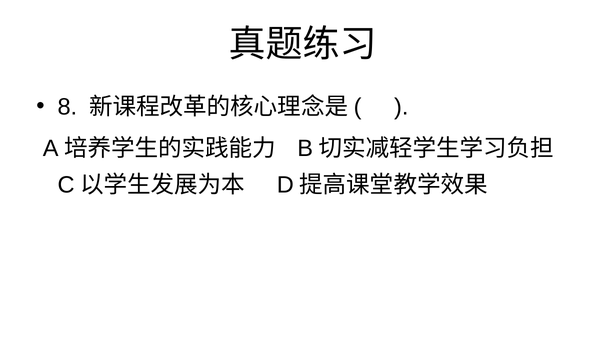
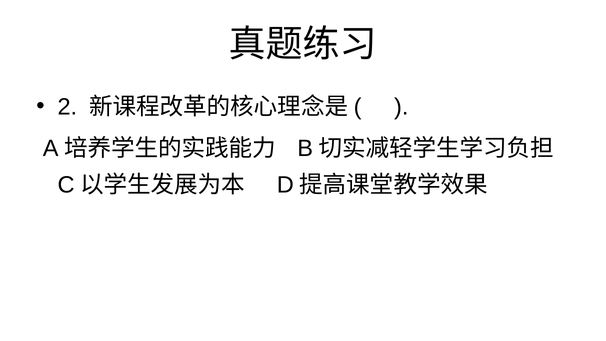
8: 8 -> 2
